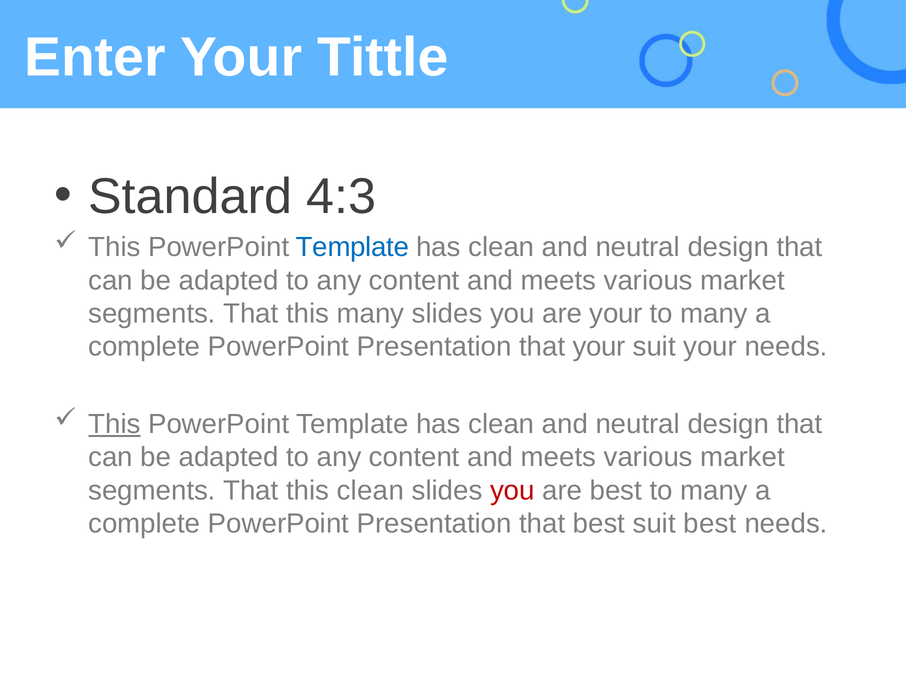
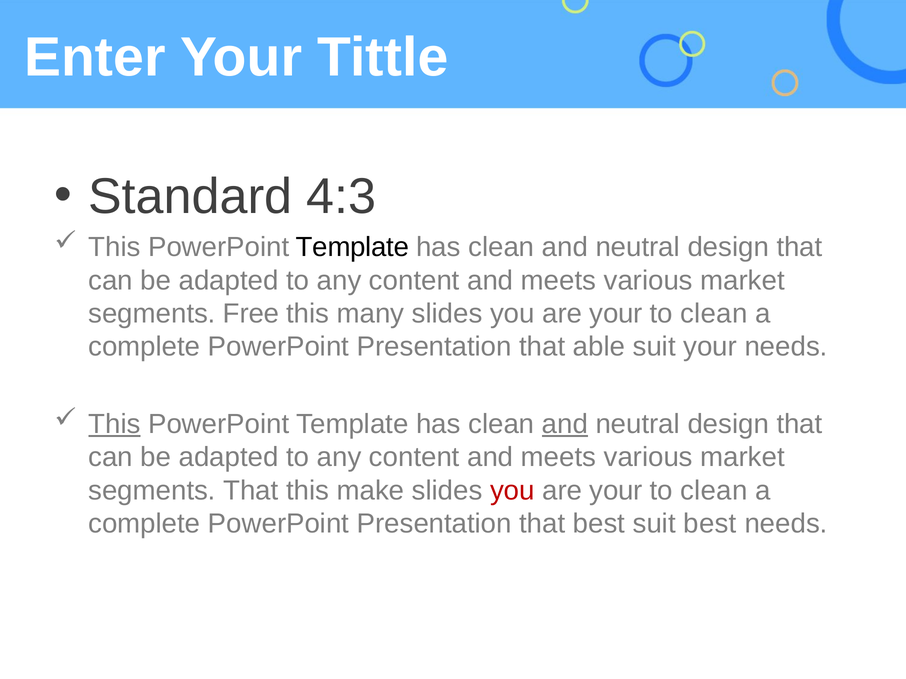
Template at (353, 247) colour: blue -> black
That at (251, 314): That -> Free
many at (714, 314): many -> clean
that your: your -> able
and at (565, 424) underline: none -> present
this clean: clean -> make
best at (616, 491): best -> your
many at (714, 491): many -> clean
